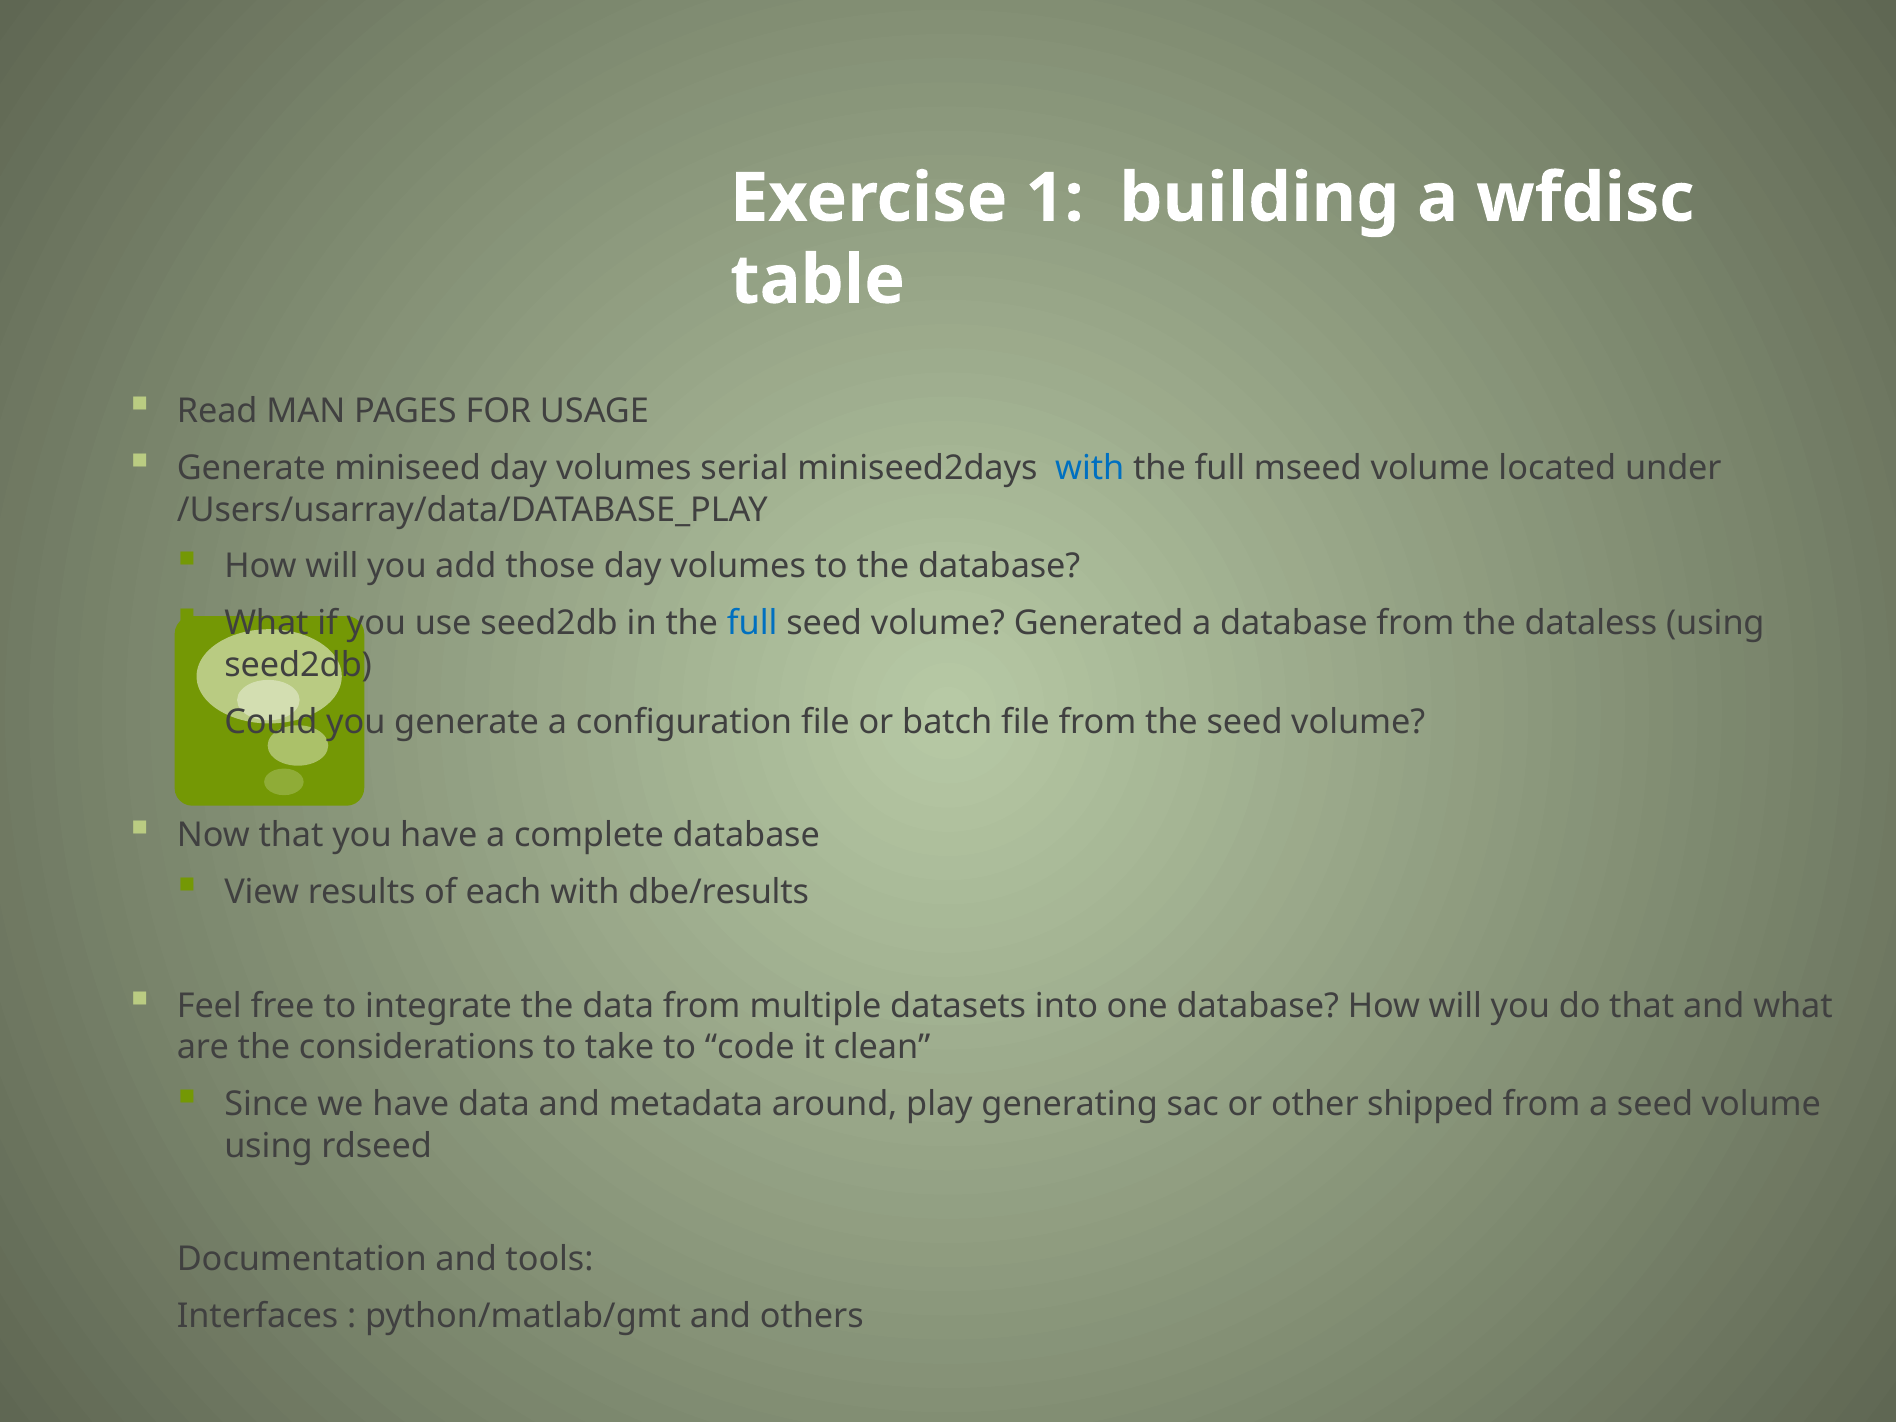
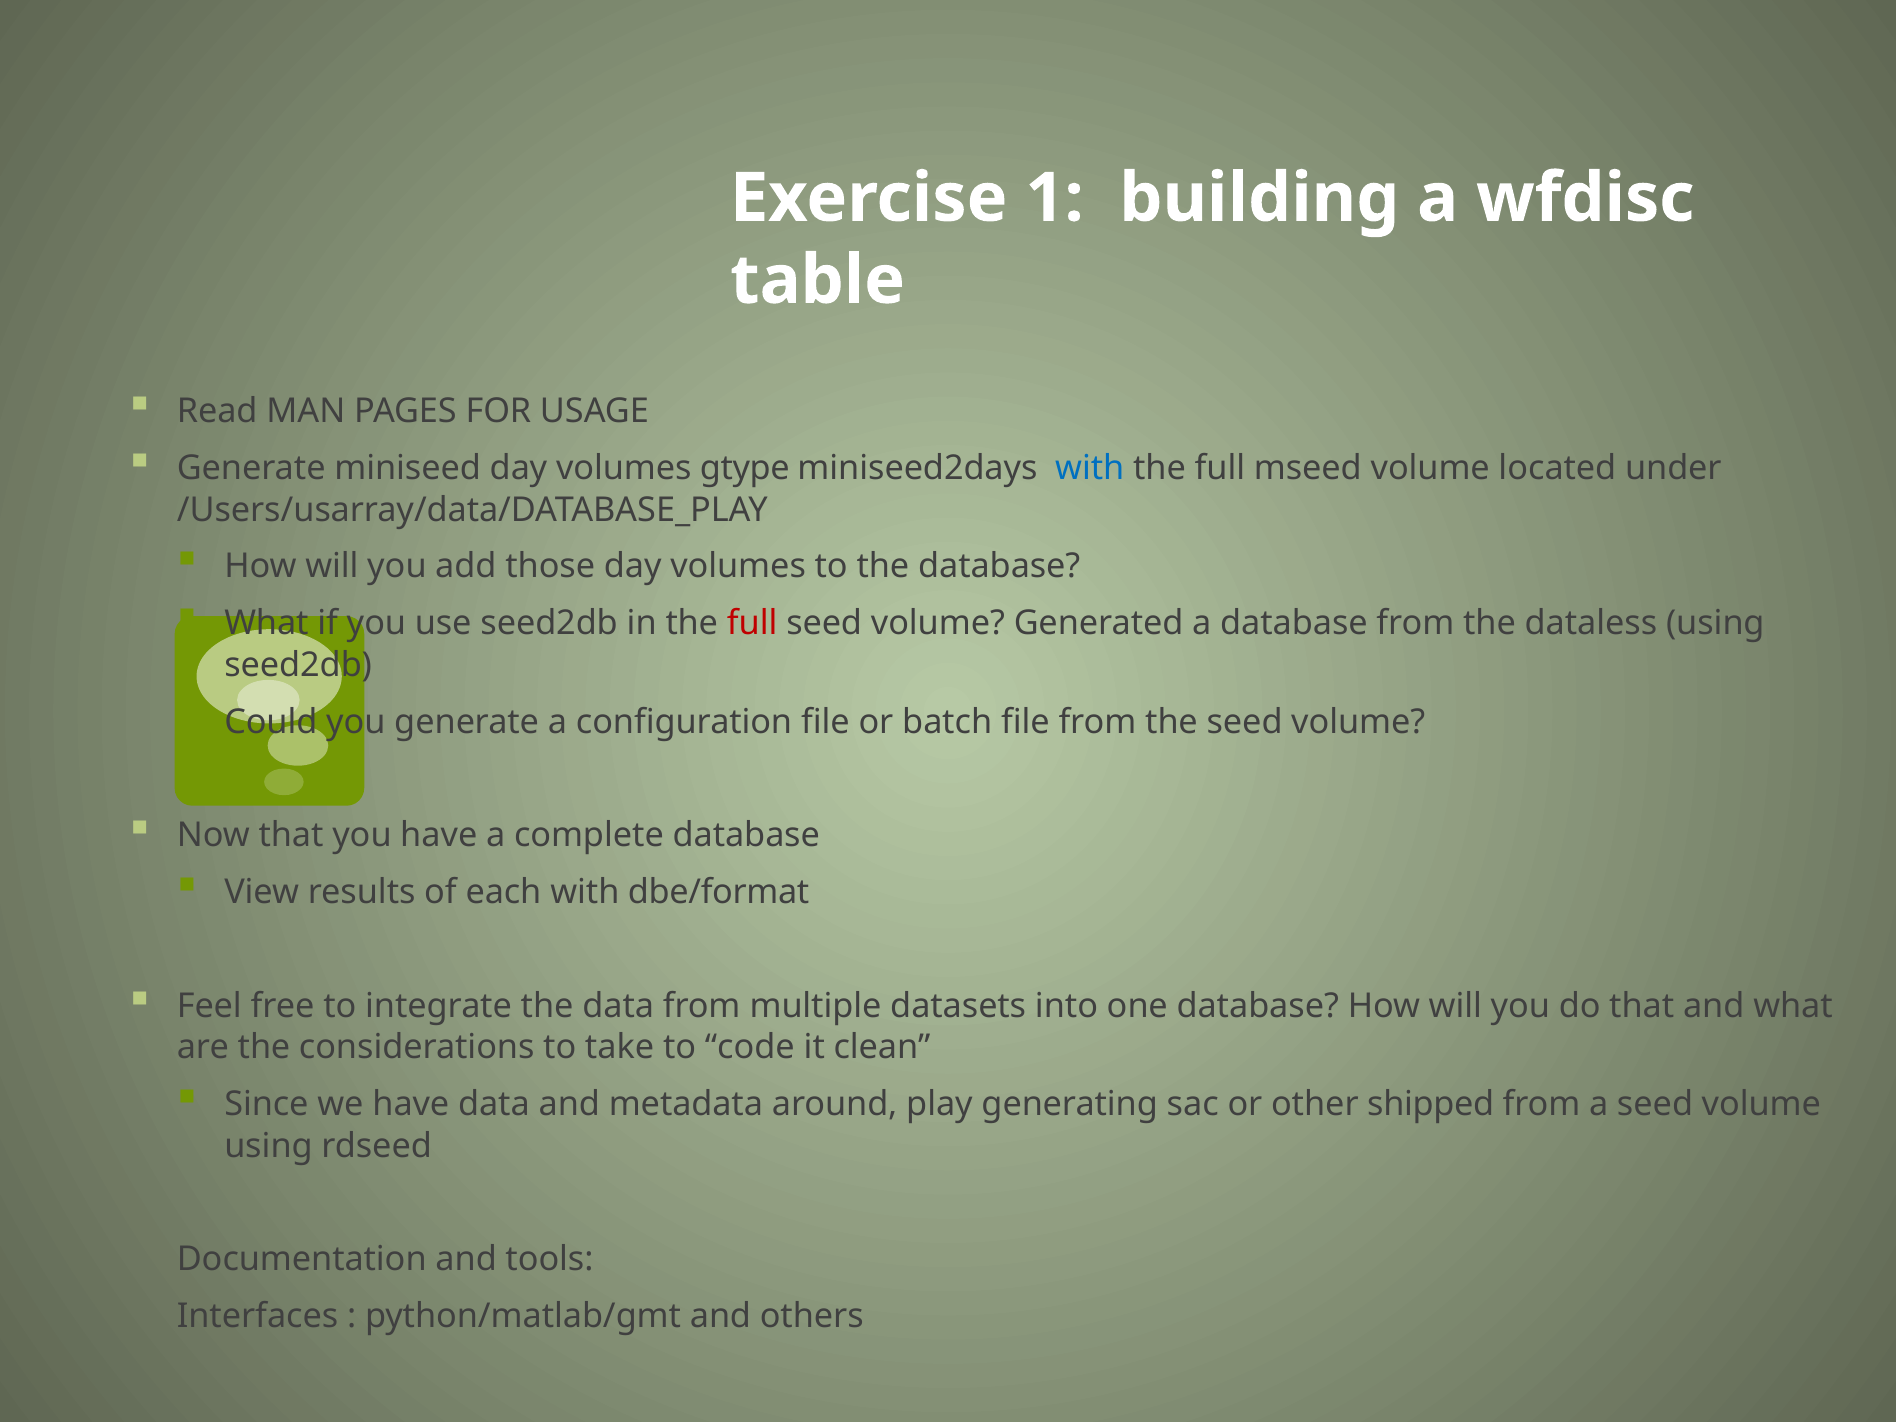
serial: serial -> gtype
full at (752, 624) colour: blue -> red
dbe/results: dbe/results -> dbe/format
